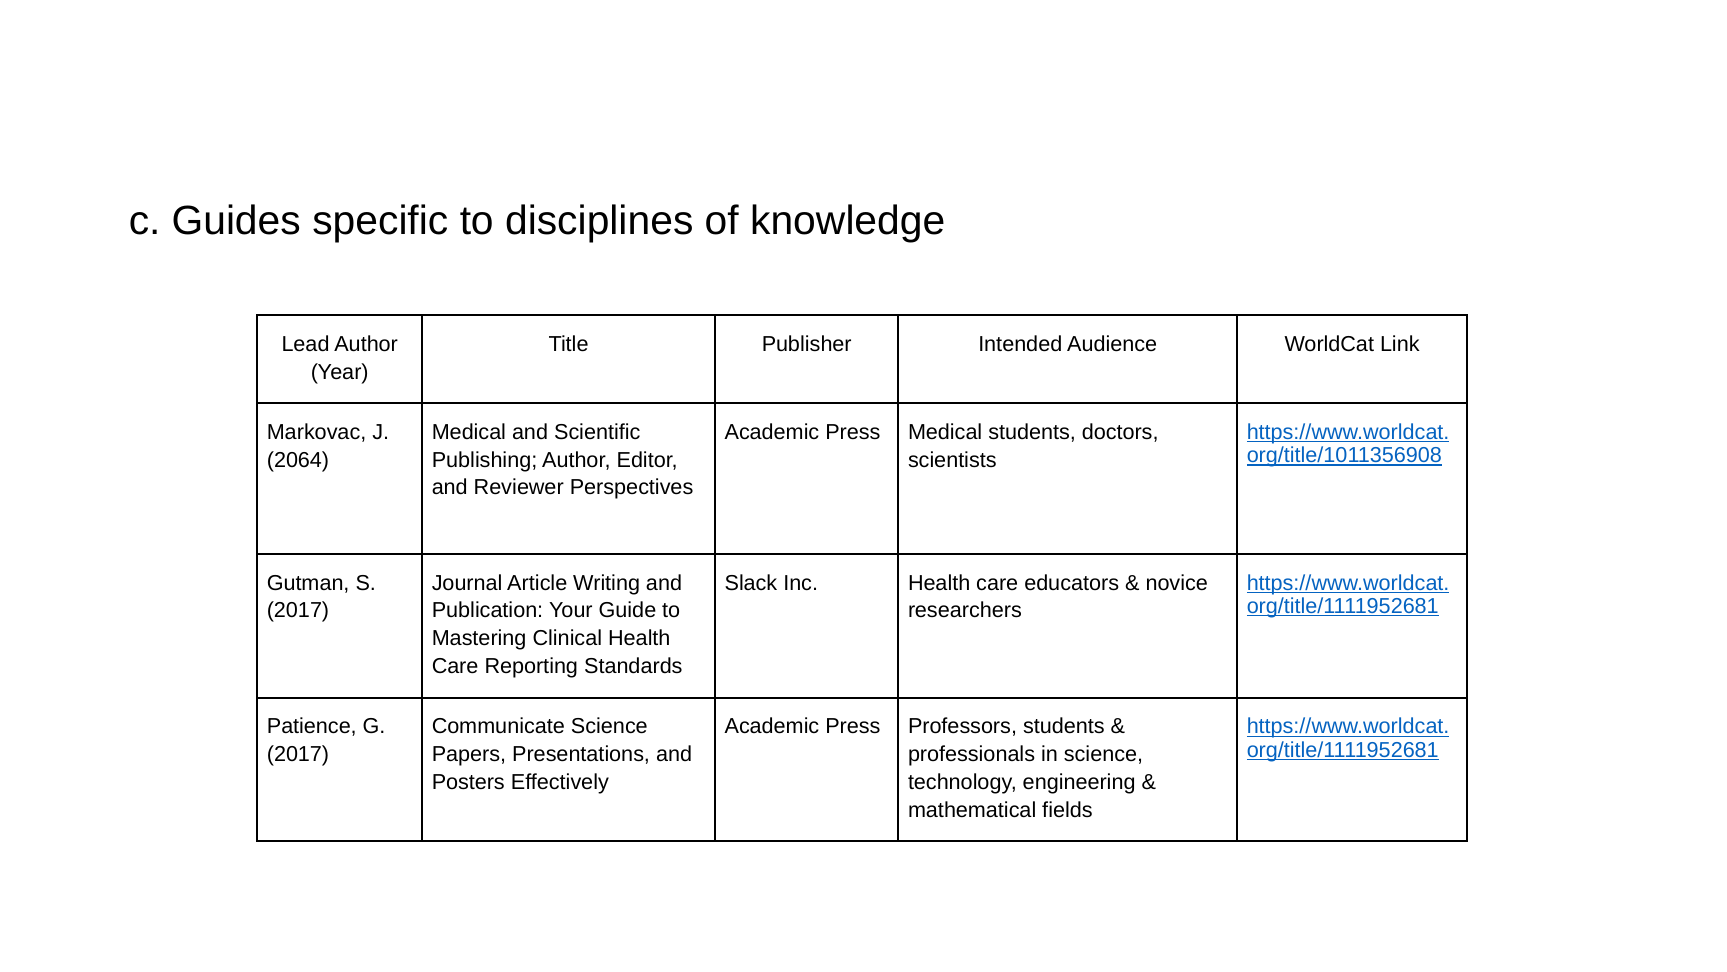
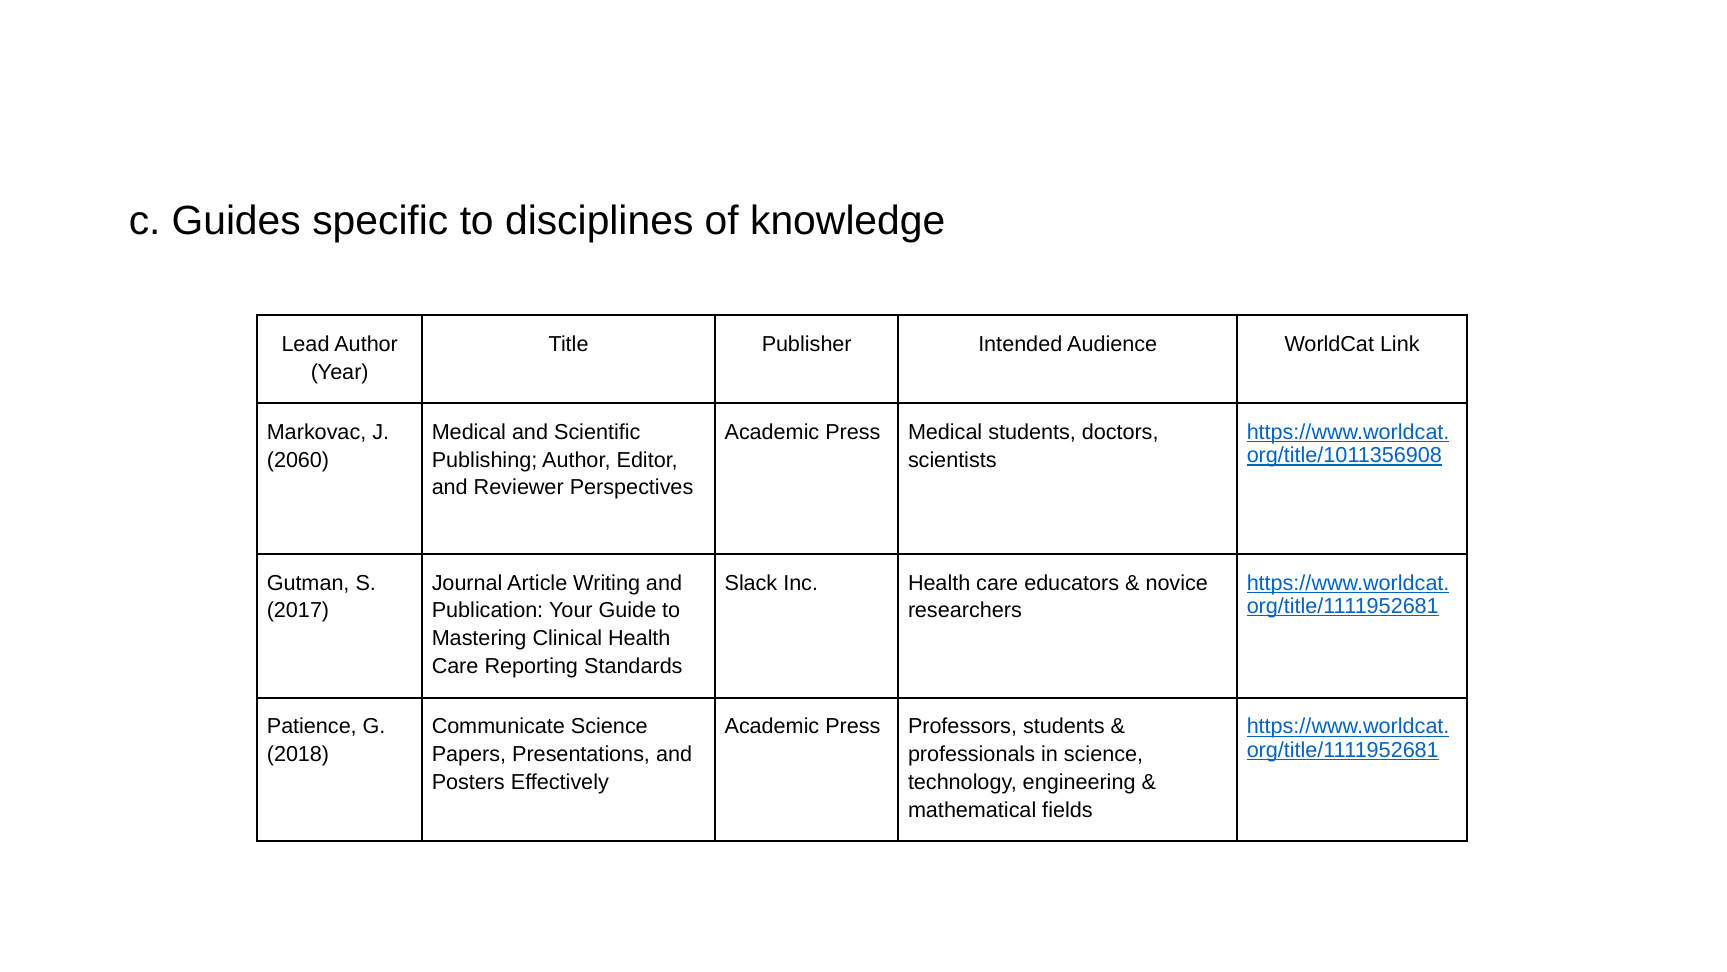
2064: 2064 -> 2060
2017 at (298, 754): 2017 -> 2018
